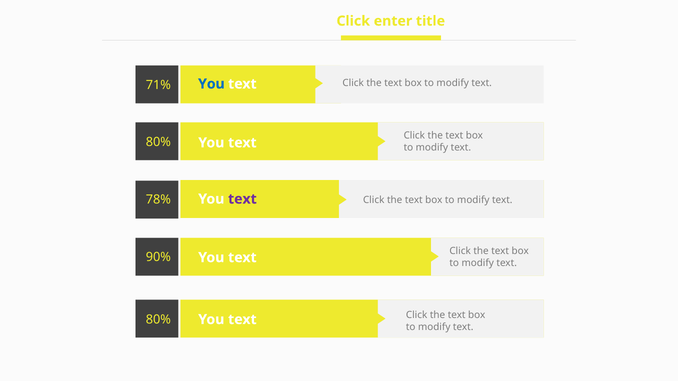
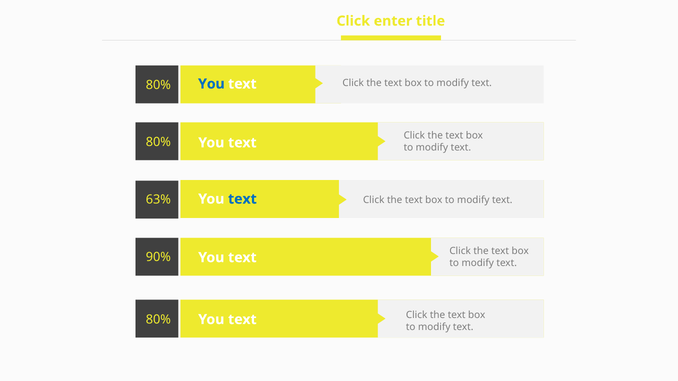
71% at (158, 85): 71% -> 80%
78%: 78% -> 63%
text at (242, 199) colour: purple -> blue
